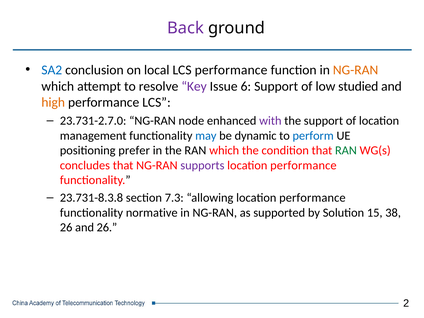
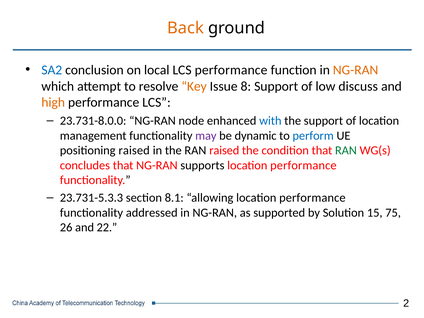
Back colour: purple -> orange
Key colour: purple -> orange
6: 6 -> 8
studied: studied -> discuss
23.731-2.7.0: 23.731-2.7.0 -> 23.731-8.0.0
with colour: purple -> blue
may colour: blue -> purple
positioning prefer: prefer -> raised
RAN which: which -> raised
supports colour: purple -> black
23.731-8.3.8: 23.731-8.3.8 -> 23.731-5.3.3
7.3: 7.3 -> 8.1
normative: normative -> addressed
38: 38 -> 75
and 26: 26 -> 22
